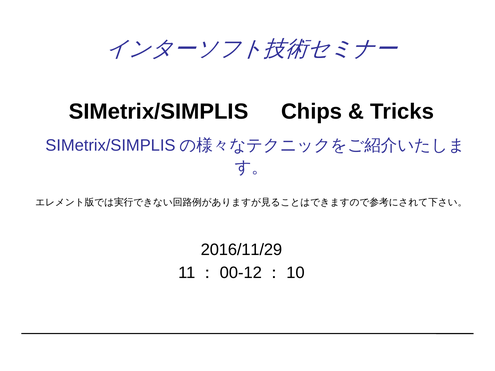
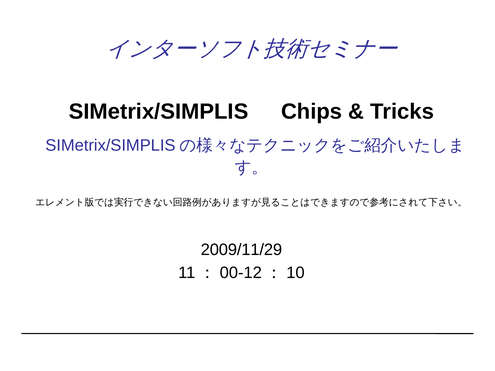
2016/11/29: 2016/11/29 -> 2009/11/29
